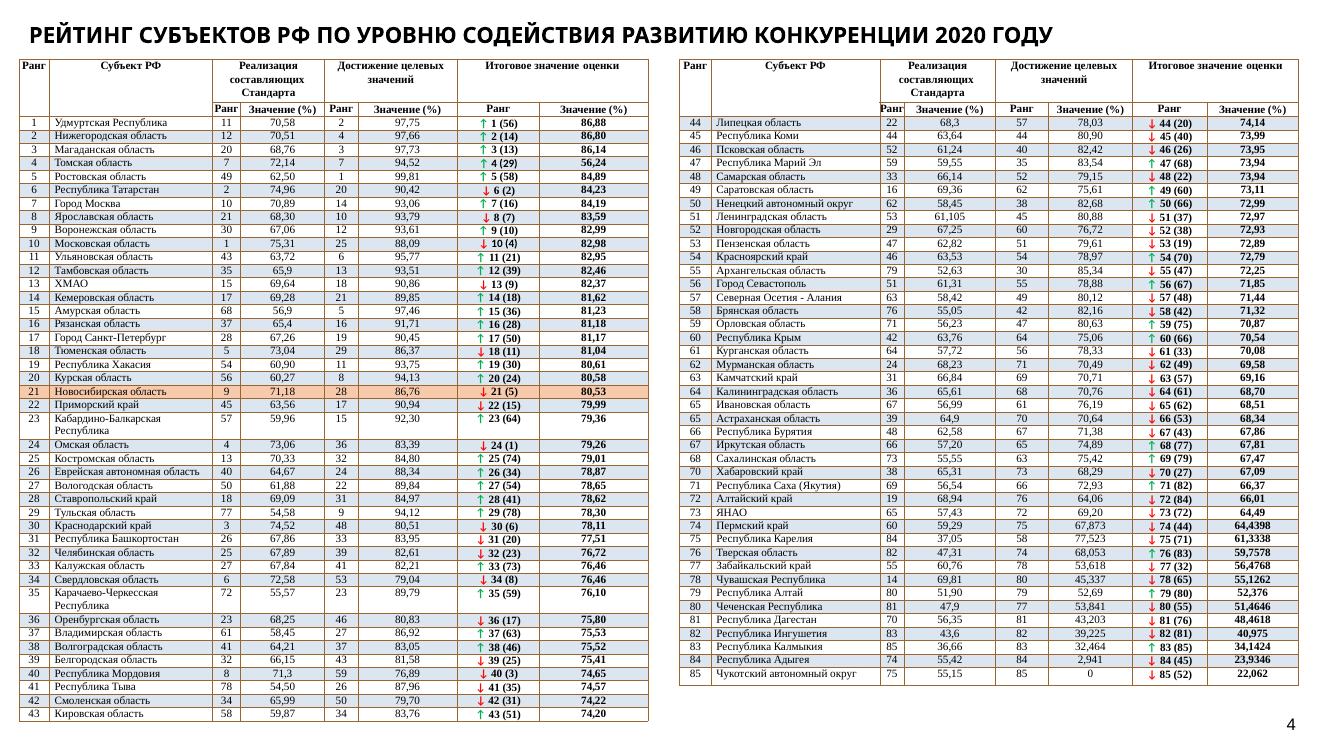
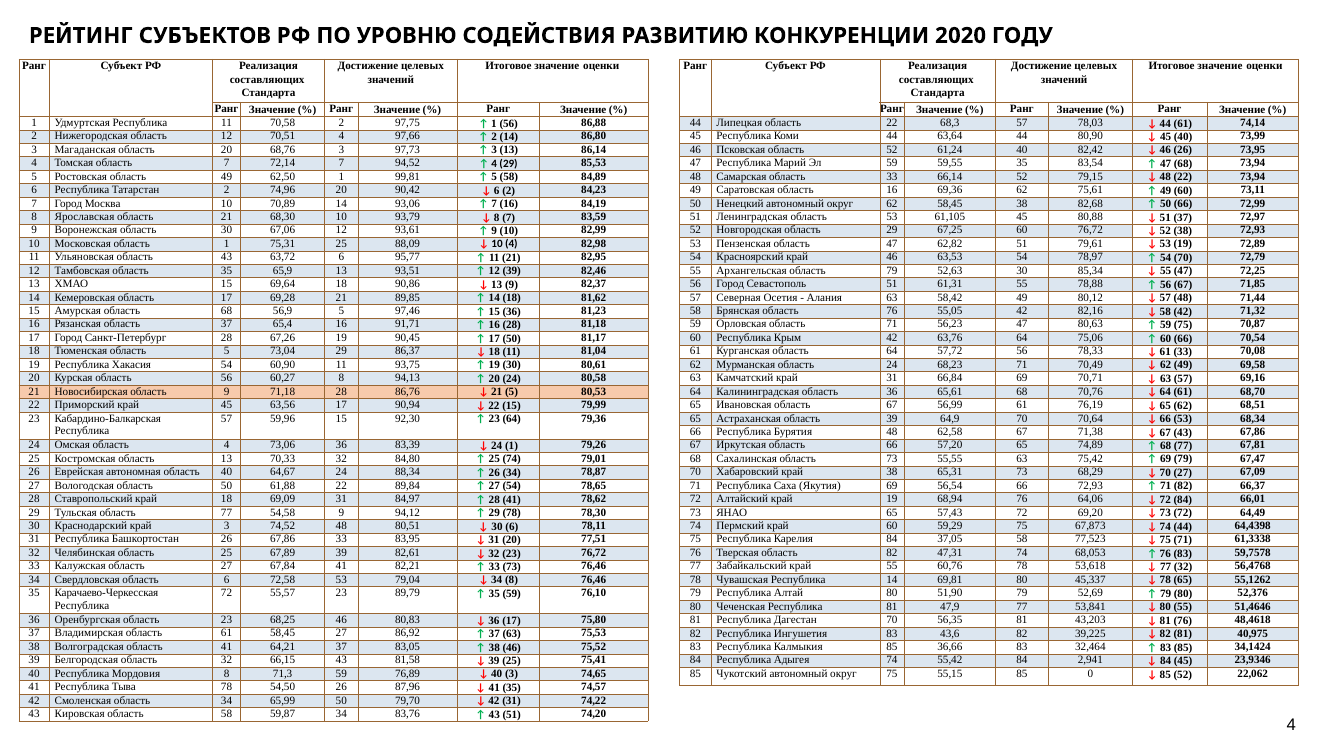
44 20: 20 -> 61
56,24: 56,24 -> 85,53
